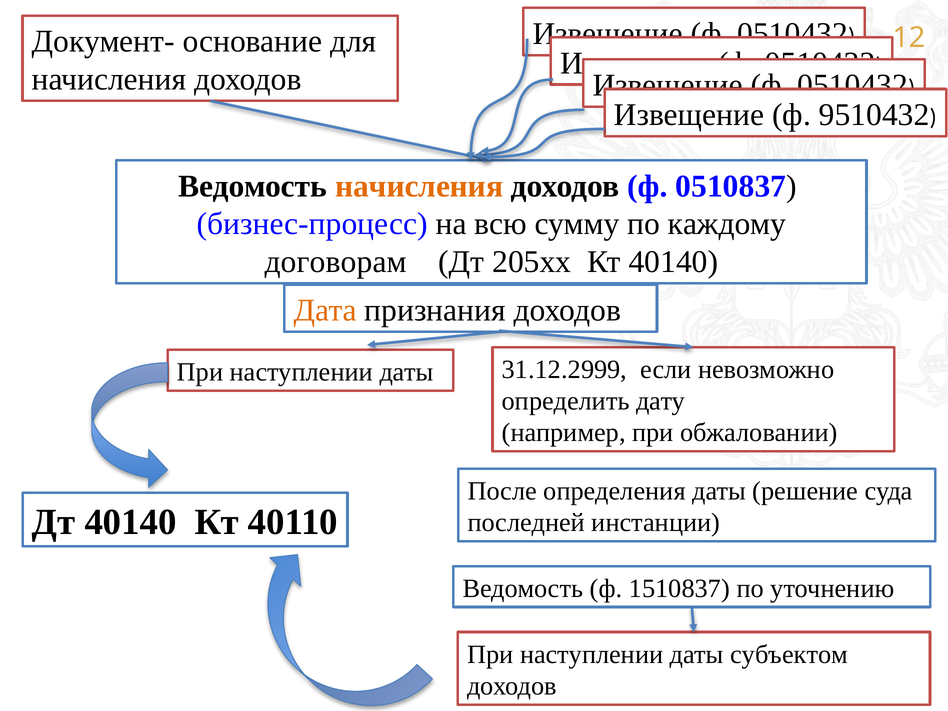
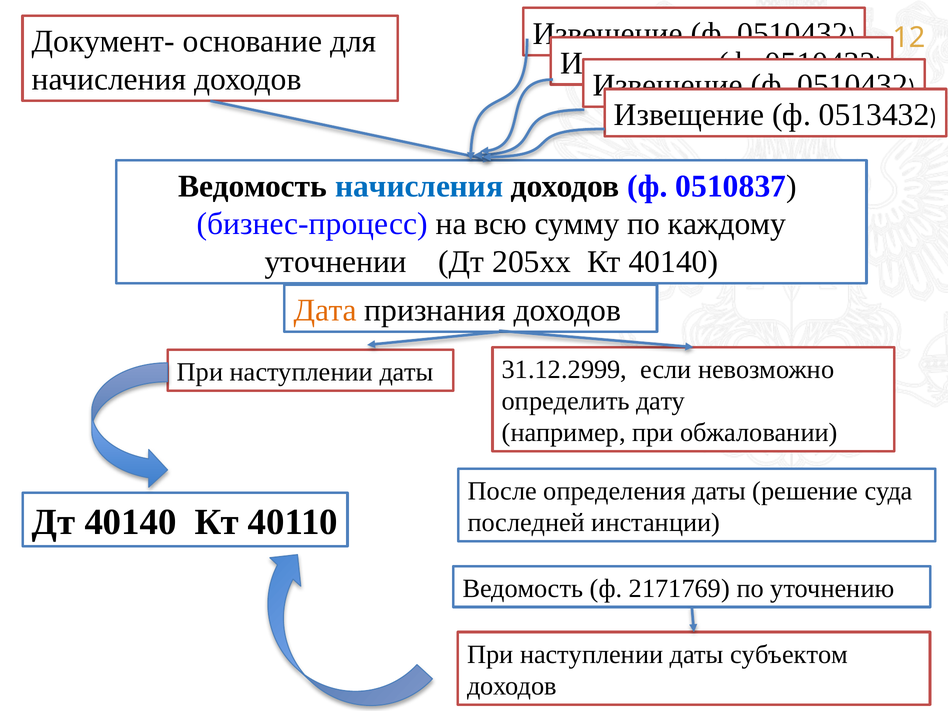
9510432: 9510432 -> 0513432
начисления at (419, 186) colour: orange -> blue
договорам: договорам -> уточнении
1510837: 1510837 -> 2171769
